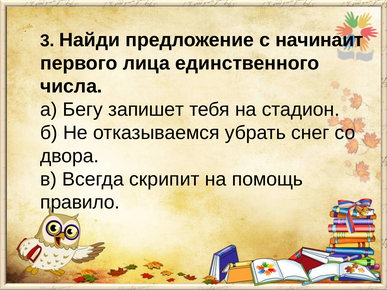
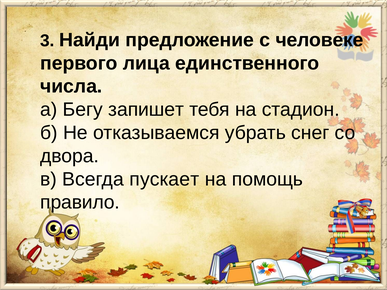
начинаит: начинаит -> человеке
скрипит: скрипит -> пускает
